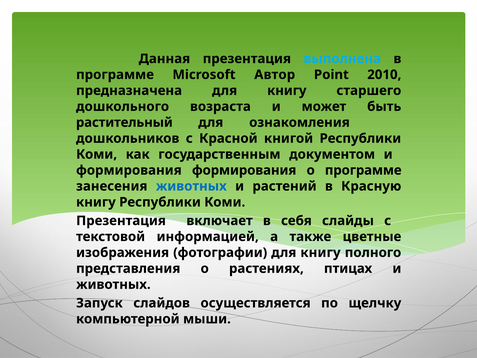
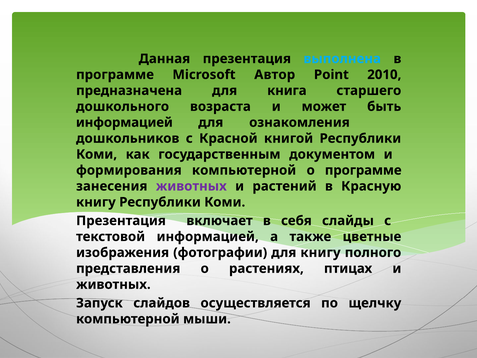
предназначена для книгу: книгу -> книга
растительный at (124, 122): растительный -> информацией
формирования формирования: формирования -> компьютерной
животных at (191, 186) colour: blue -> purple
